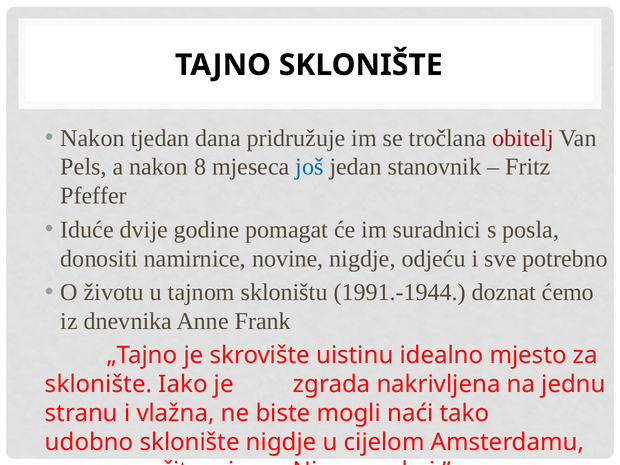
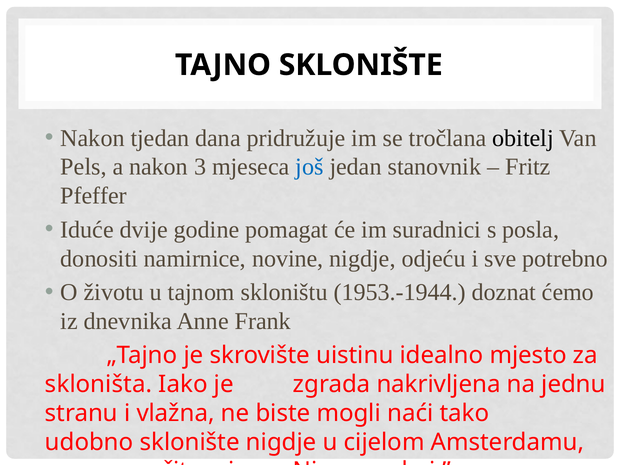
obitelj colour: red -> black
8: 8 -> 3
1991.-1944: 1991.-1944 -> 1953.-1944
sklonište at (99, 384): sklonište -> skloništa
